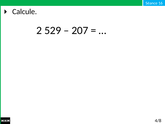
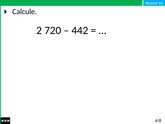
529: 529 -> 720
207: 207 -> 442
